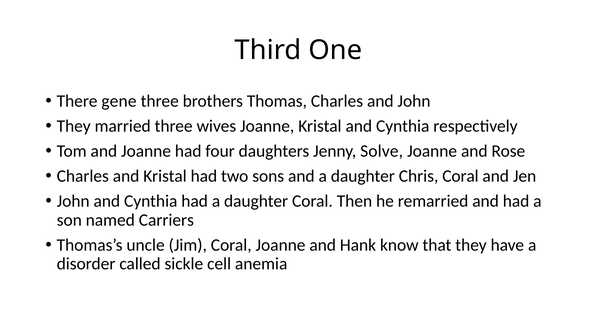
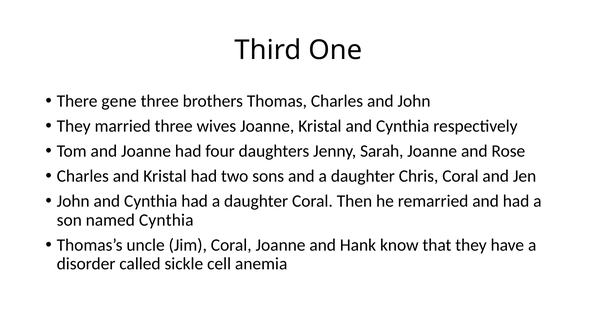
Solve: Solve -> Sarah
named Carriers: Carriers -> Cynthia
